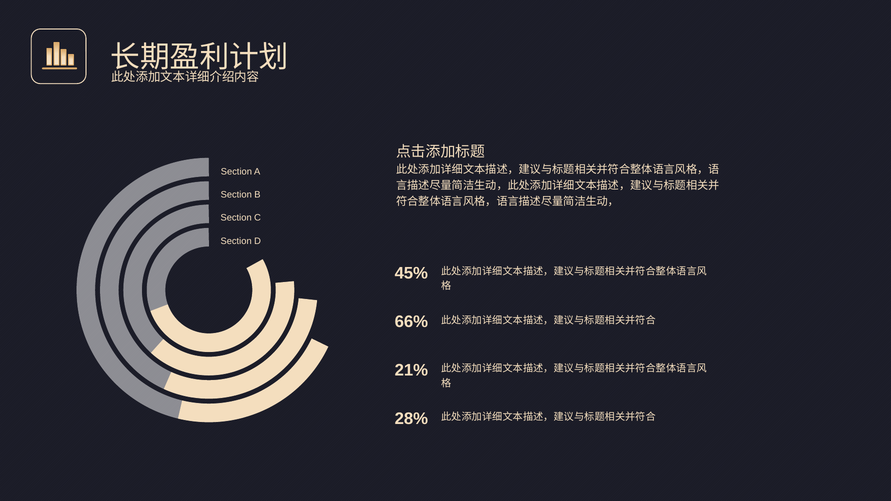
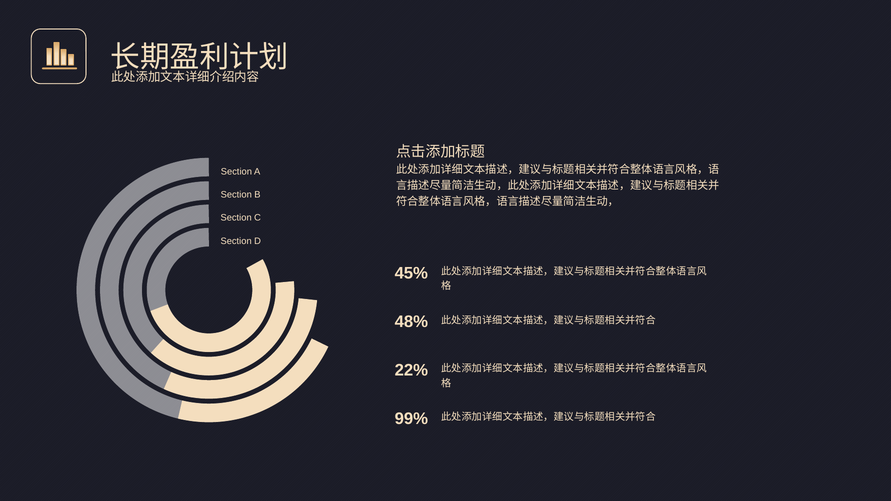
66%: 66% -> 48%
21%: 21% -> 22%
28%: 28% -> 99%
